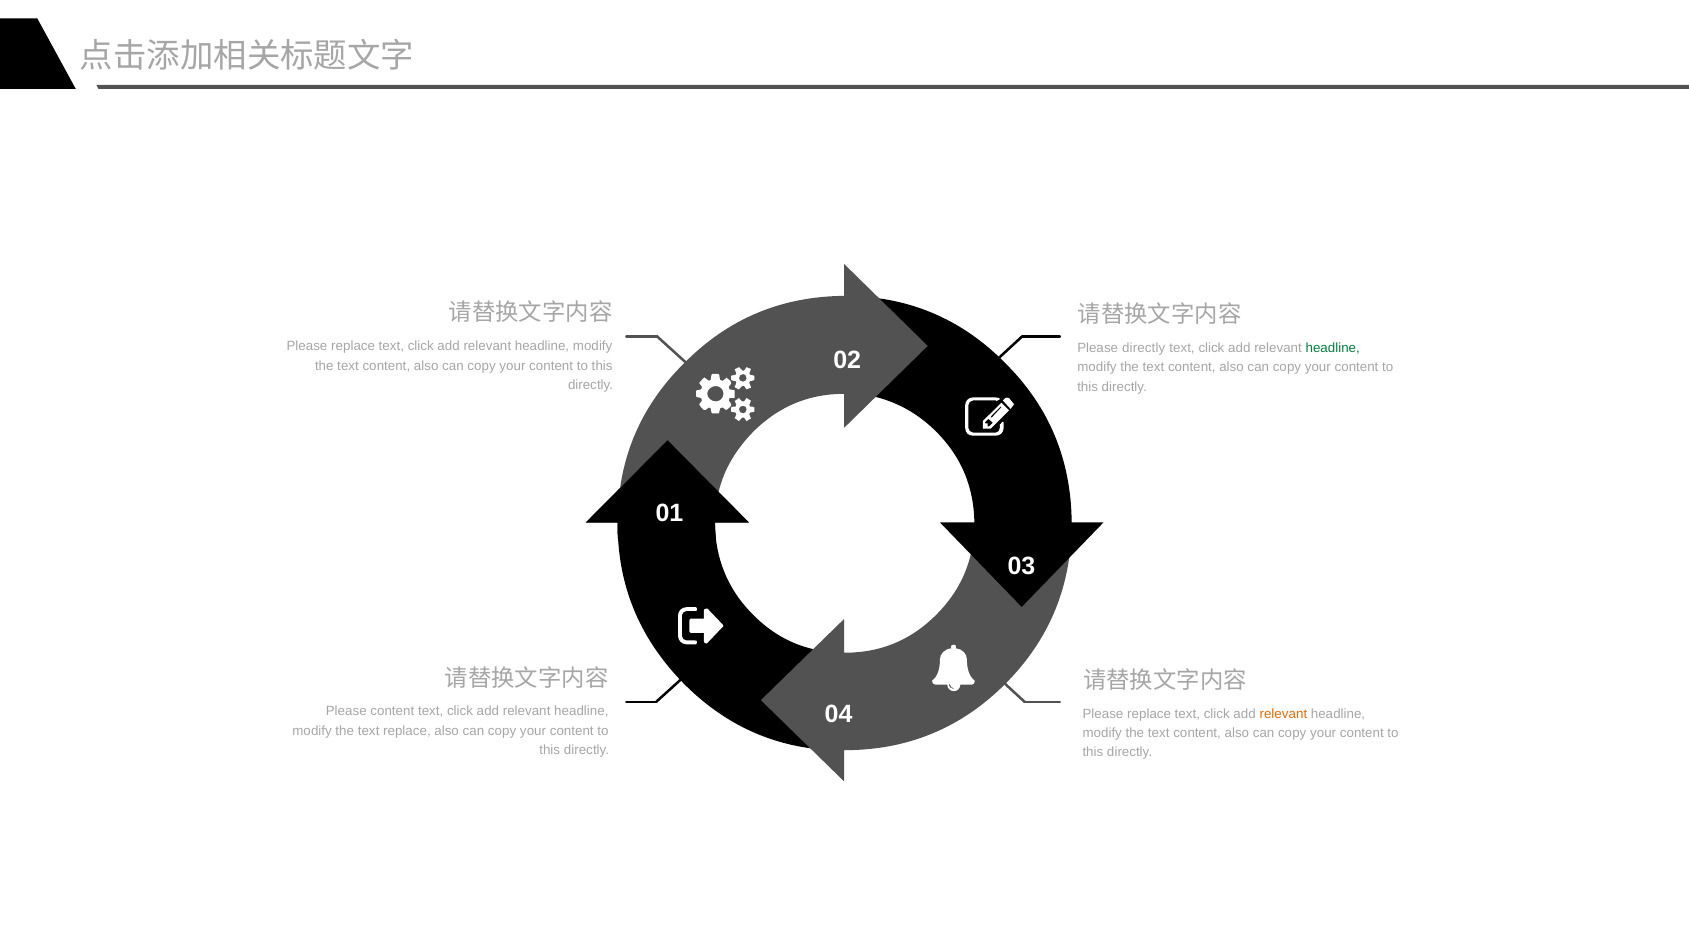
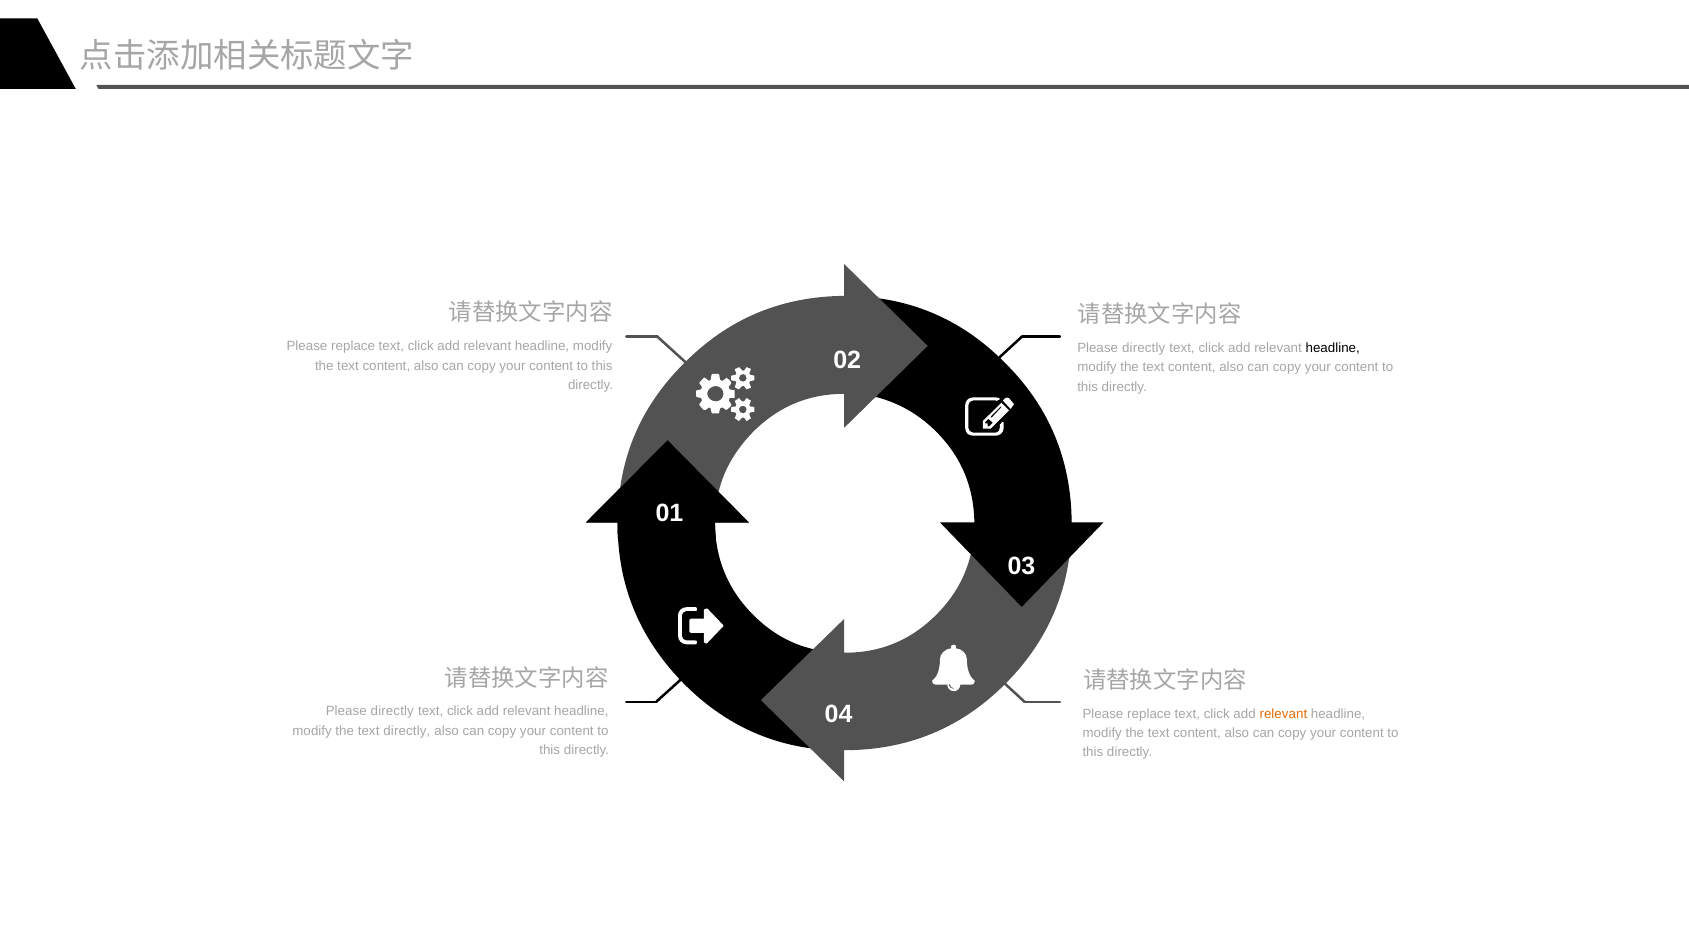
headline at (1333, 348) colour: green -> black
content at (392, 712): content -> directly
text replace: replace -> directly
